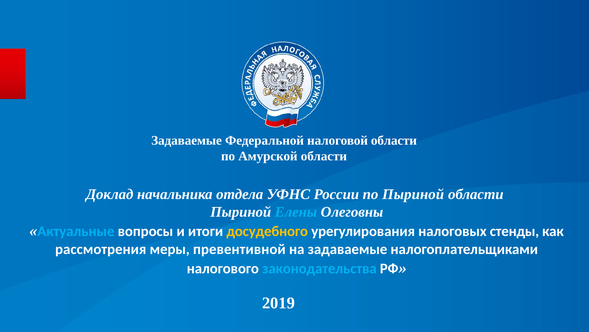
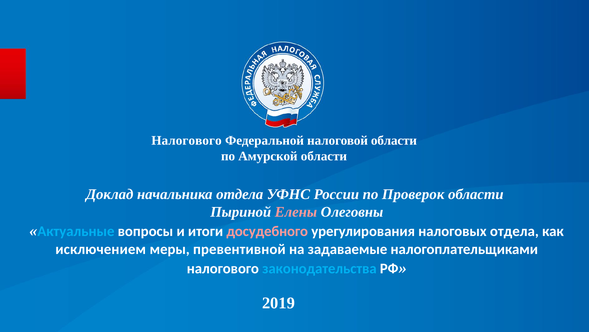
Задаваемые at (187, 140): Задаваемые -> Налогового
по Пыриной: Пыриной -> Проверок
Елены colour: light blue -> pink
досудебного colour: yellow -> pink
налоговых стенды: стенды -> отдела
рассмотрения: рассмотрения -> исключением
